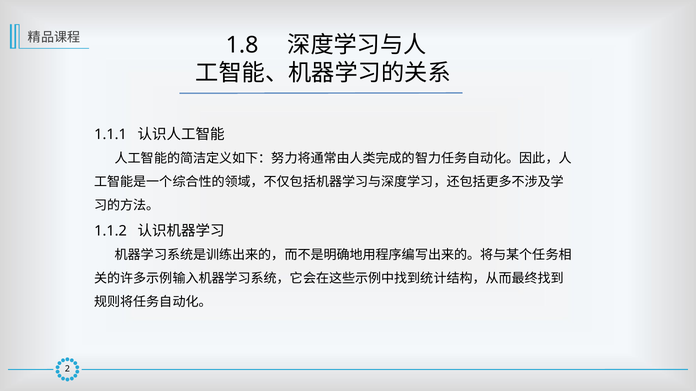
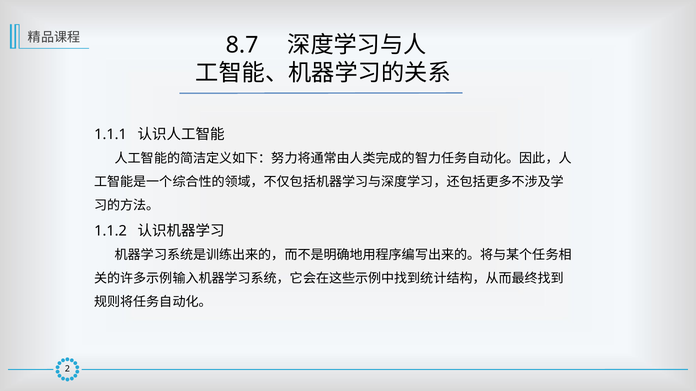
1.8: 1.8 -> 8.7
